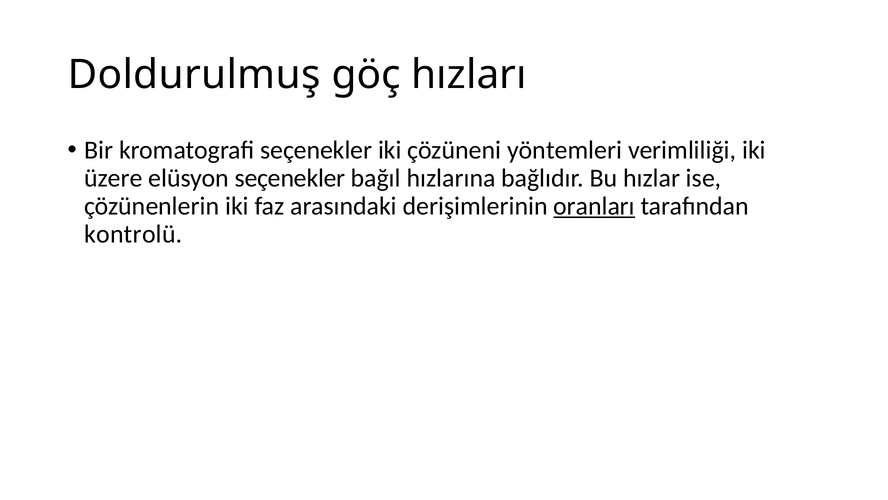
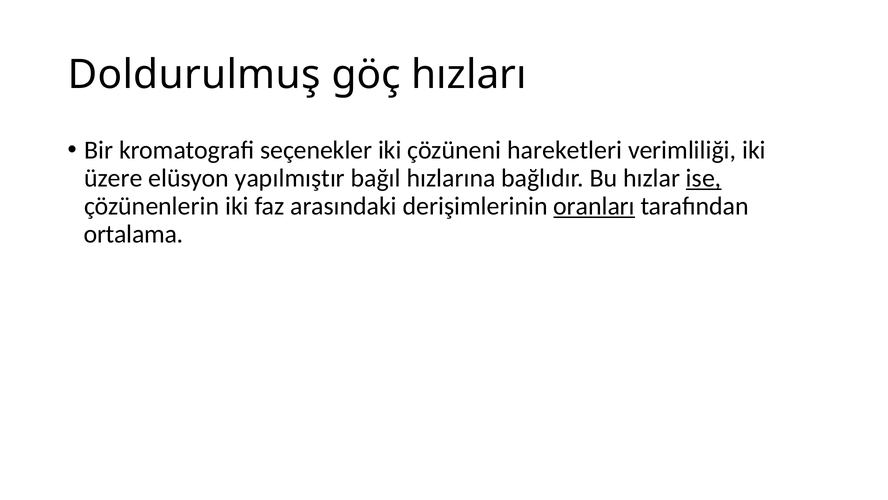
yöntemleri: yöntemleri -> hareketleri
elüsyon seçenekler: seçenekler -> yapılmıştır
ise underline: none -> present
kontrolü: kontrolü -> ortalama
